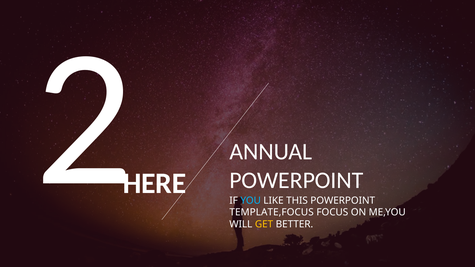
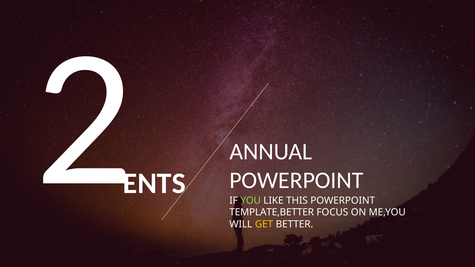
HERE: HERE -> ENTS
YOU colour: light blue -> light green
TEMPLATE,FOCUS: TEMPLATE,FOCUS -> TEMPLATE,BETTER
